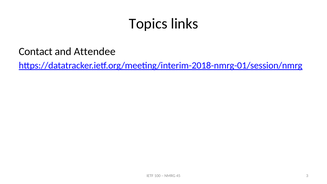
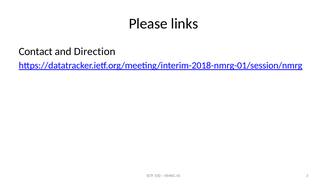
Topics: Topics -> Please
Attendee: Attendee -> Direction
